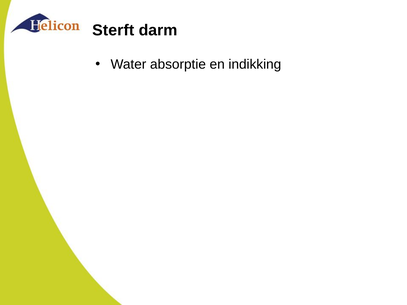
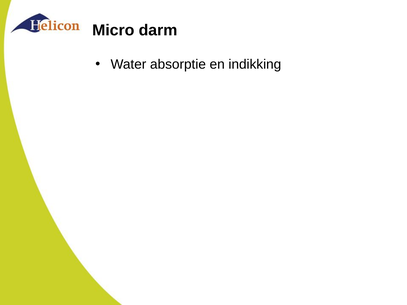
Sterft: Sterft -> Micro
